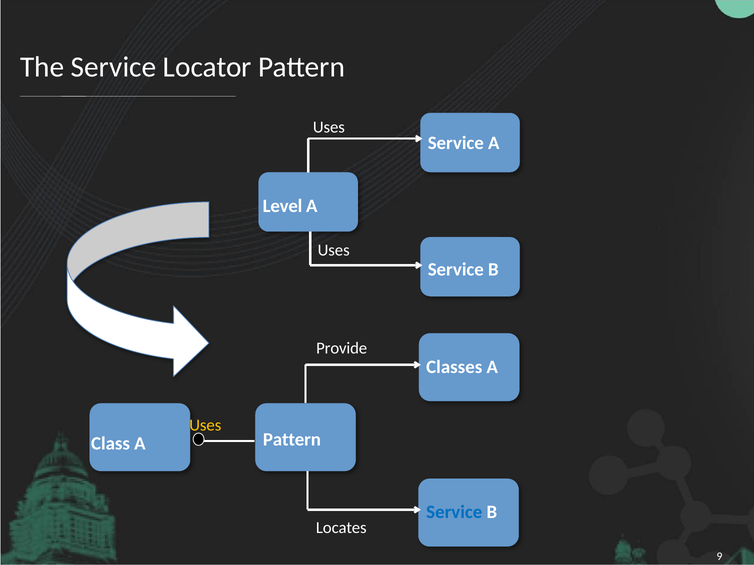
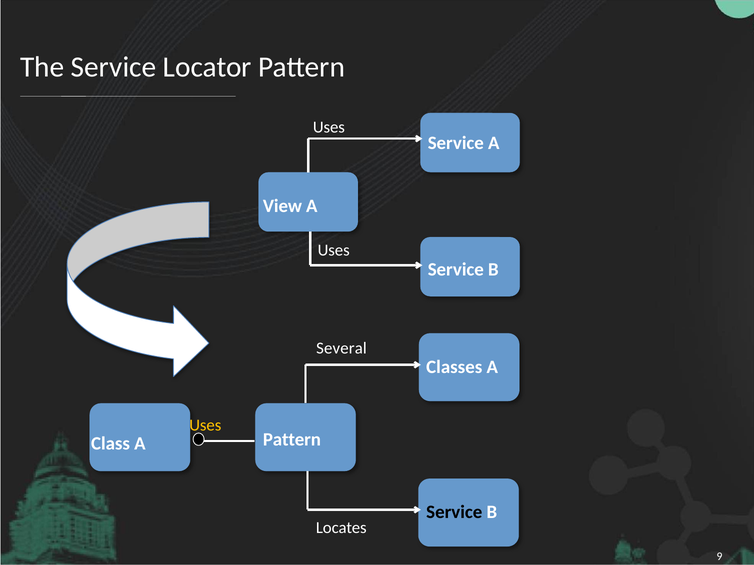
Level: Level -> View
Provide: Provide -> Several
Service at (454, 513) colour: blue -> black
